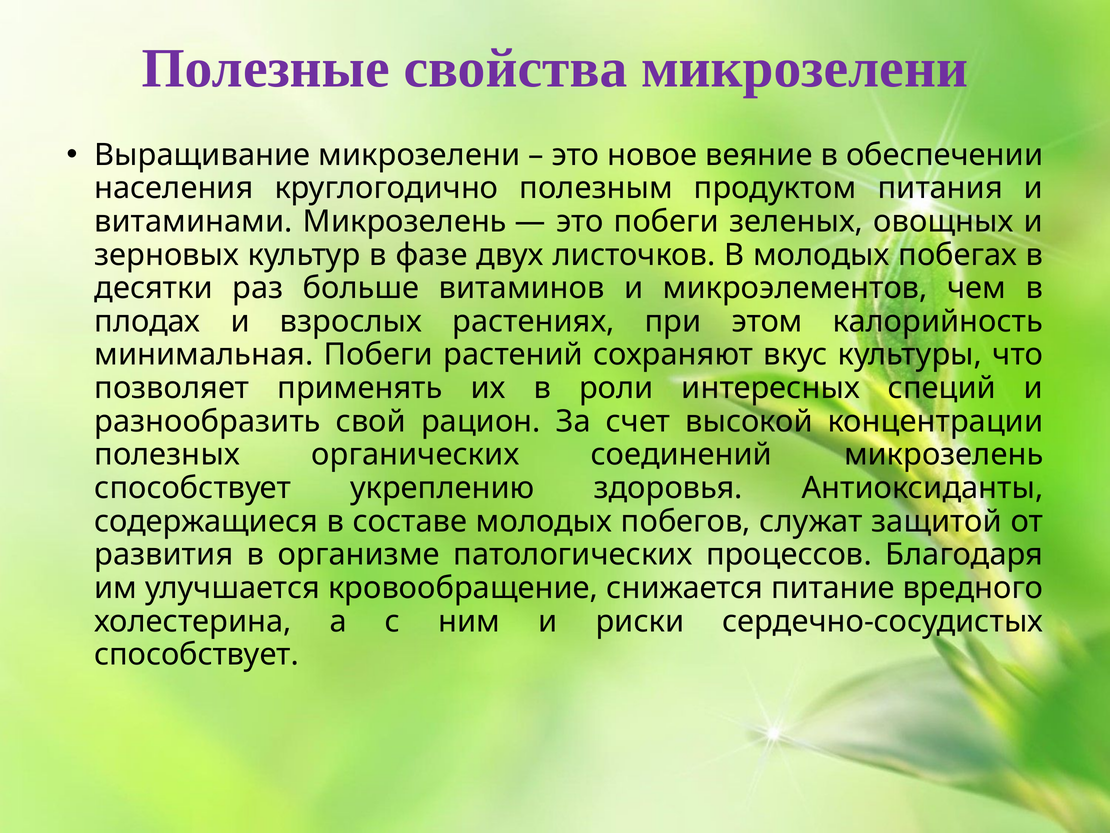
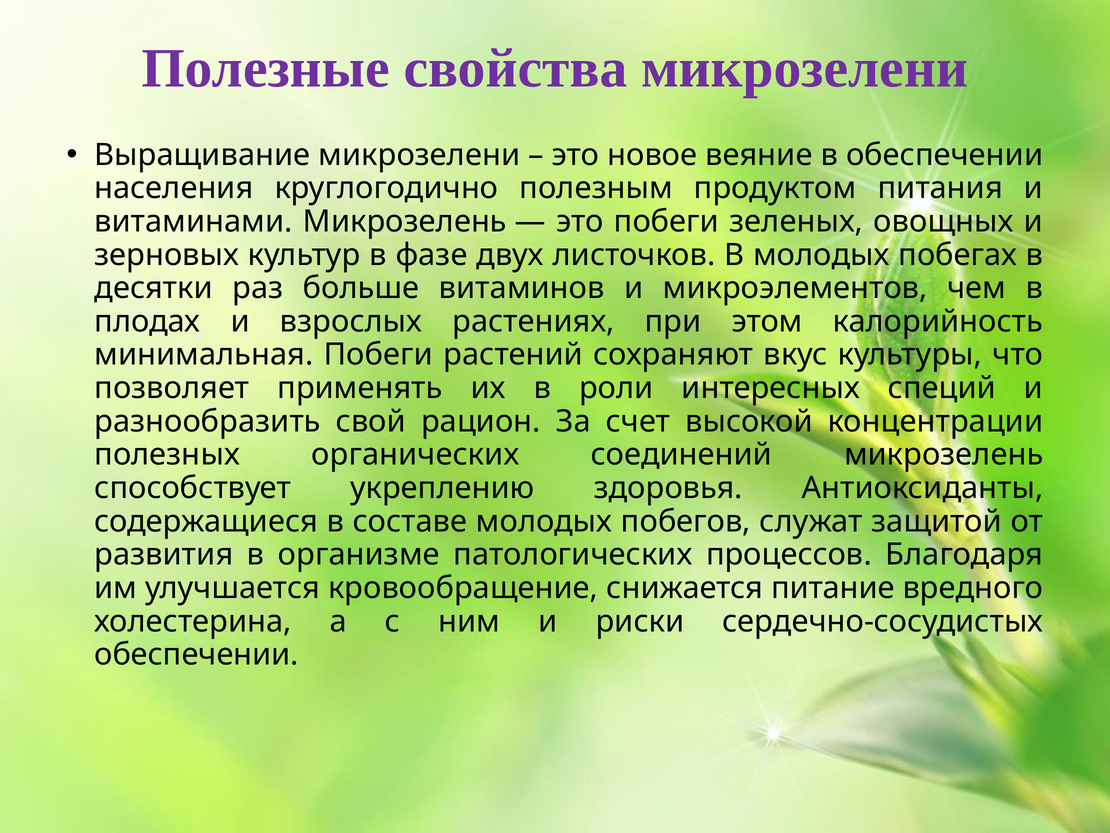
способствует at (197, 654): способствует -> обеспечении
